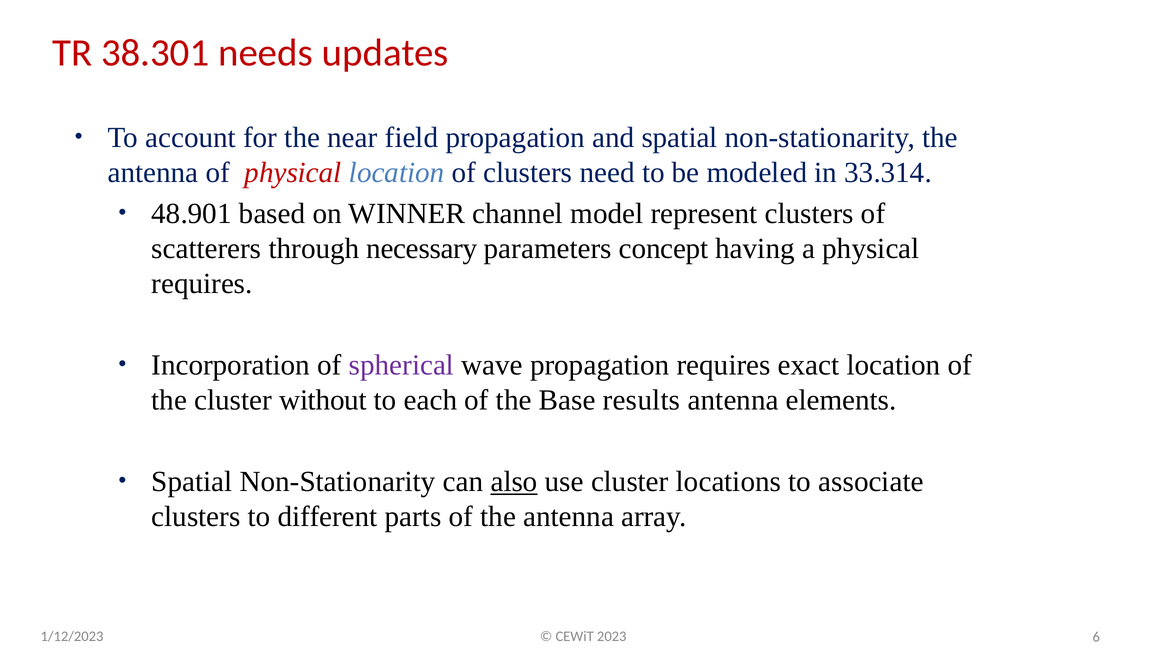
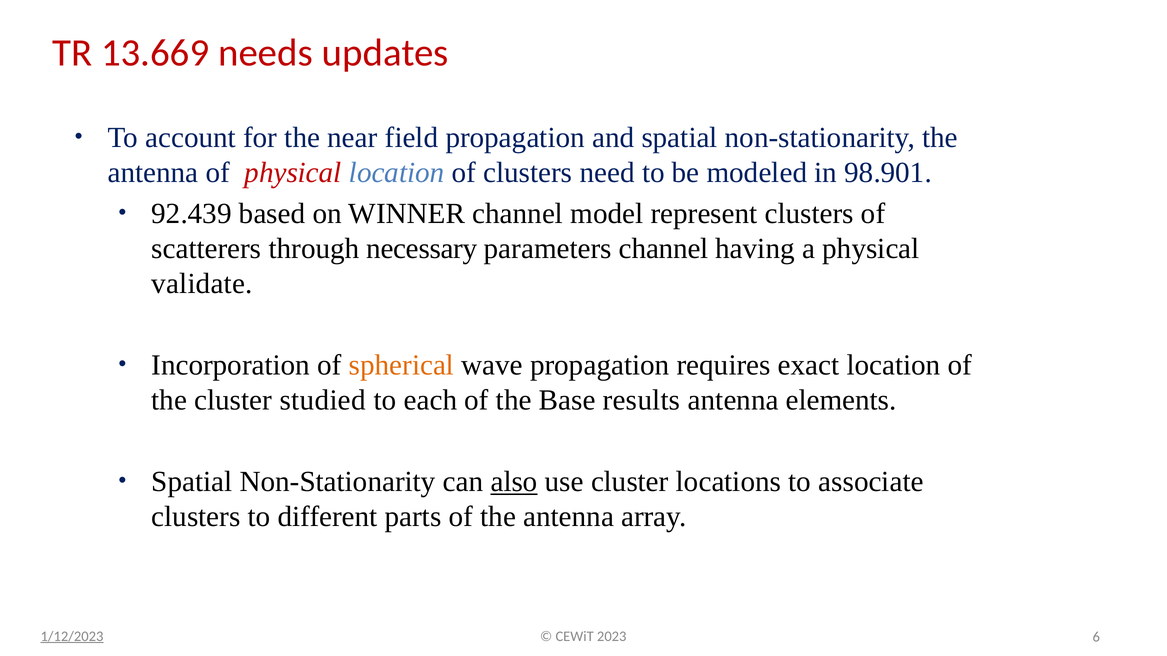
38.301: 38.301 -> 13.669
33.314: 33.314 -> 98.901
48.901: 48.901 -> 92.439
parameters concept: concept -> channel
requires at (202, 284): requires -> validate
spherical colour: purple -> orange
without: without -> studied
1/12/2023 underline: none -> present
